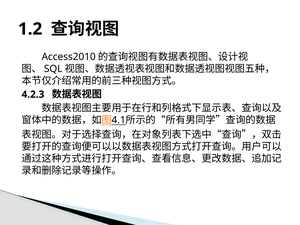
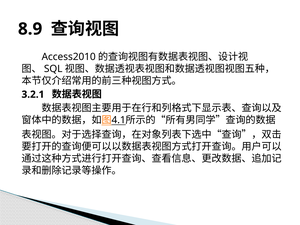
1.2: 1.2 -> 8.9
4.2.3: 4.2.3 -> 3.2.1
